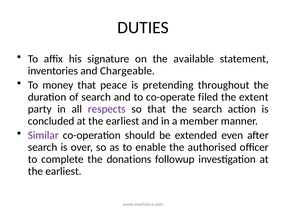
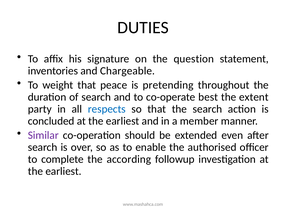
available: available -> question
money: money -> weight
filed: filed -> best
respects colour: purple -> blue
donations: donations -> according
